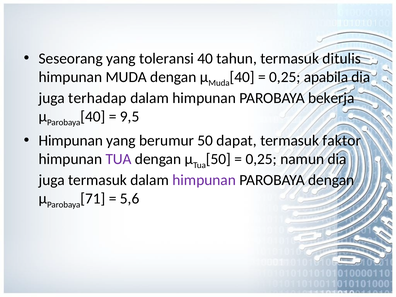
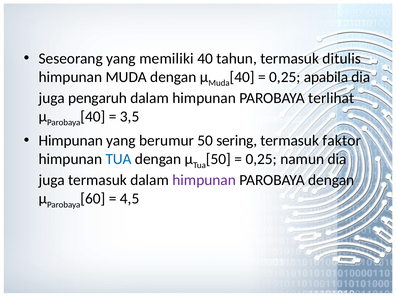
toleransi: toleransi -> memiliki
terhadap: terhadap -> pengaruh
bekerja: bekerja -> terlihat
9,5: 9,5 -> 3,5
dapat: dapat -> sering
TUA at (119, 159) colour: purple -> blue
71: 71 -> 60
5,6: 5,6 -> 4,5
